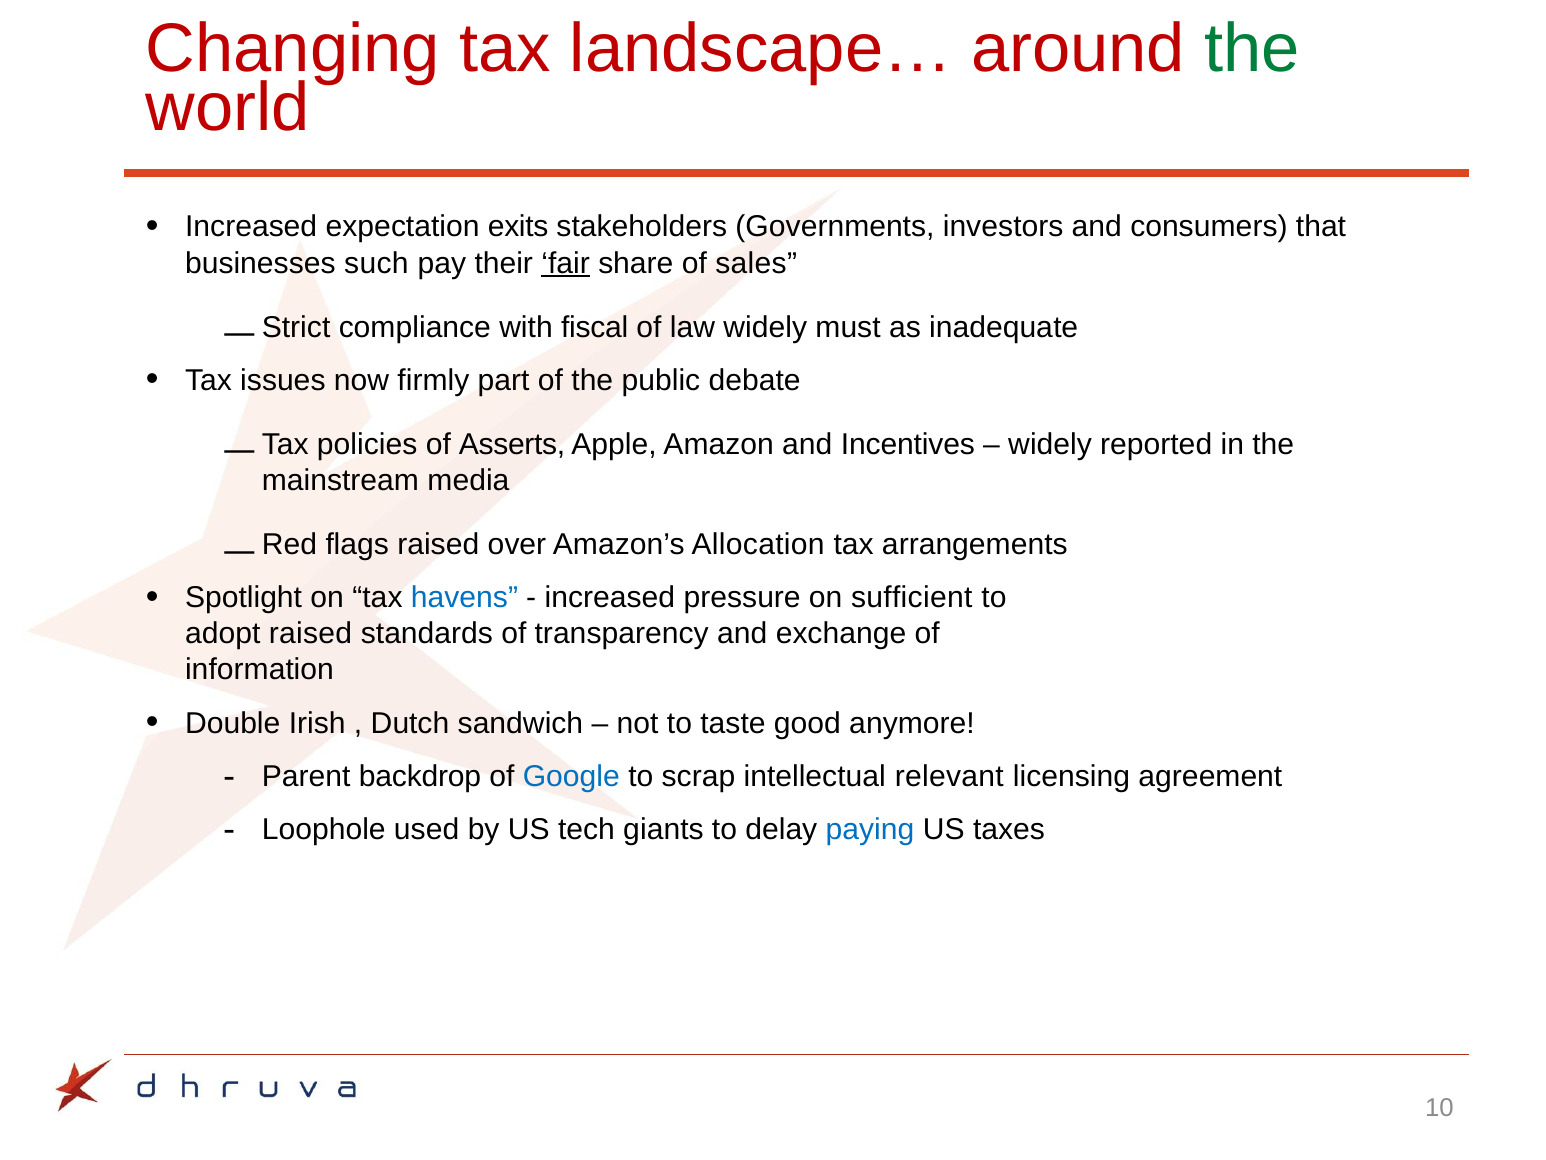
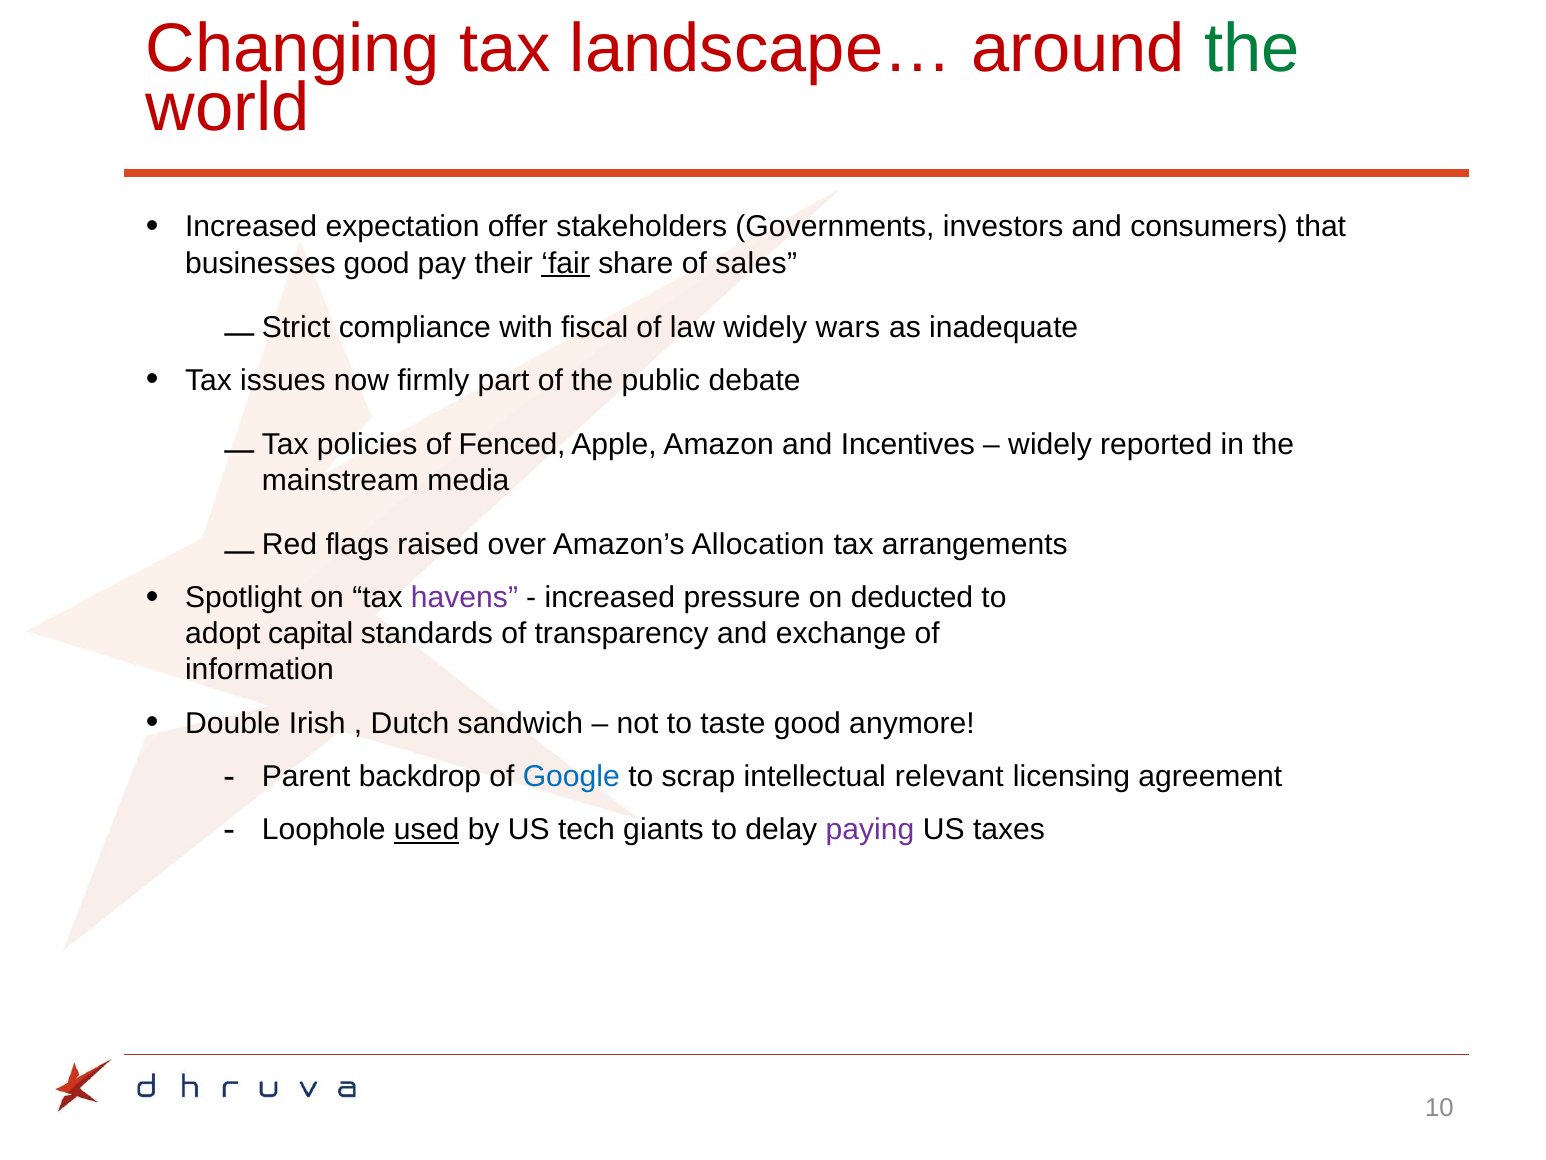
exits: exits -> offer
businesses such: such -> good
must: must -> wars
Asserts: Asserts -> Fenced
havens colour: blue -> purple
sufficient: sufficient -> deducted
adopt raised: raised -> capital
used underline: none -> present
paying colour: blue -> purple
